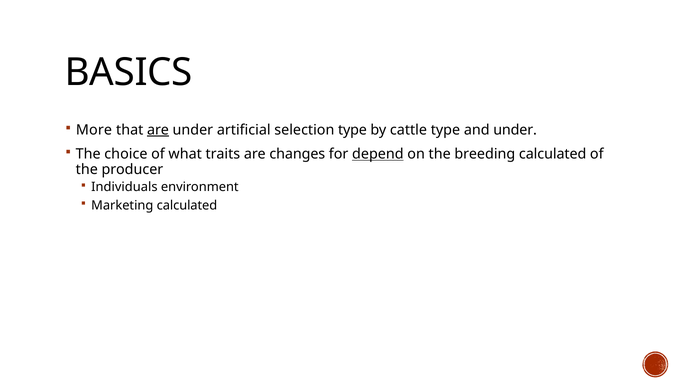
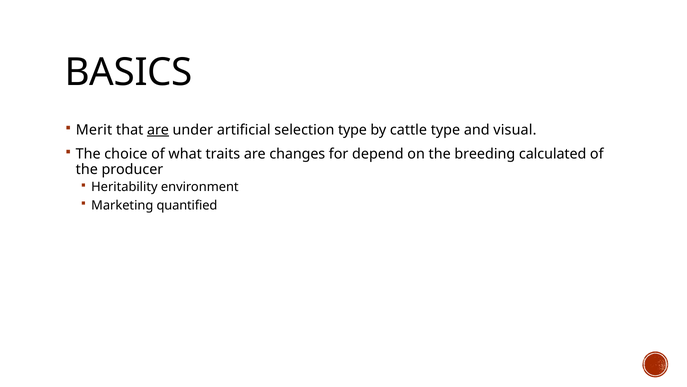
More: More -> Merit
and under: under -> visual
depend underline: present -> none
Individuals: Individuals -> Heritability
Marketing calculated: calculated -> quantified
